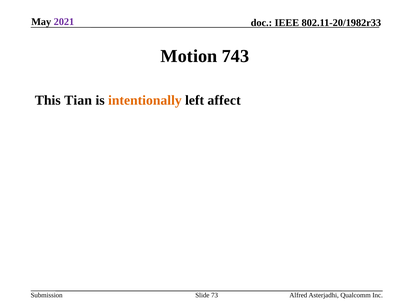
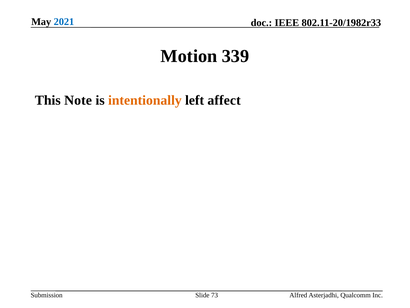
2021 colour: purple -> blue
743: 743 -> 339
Tian: Tian -> Note
